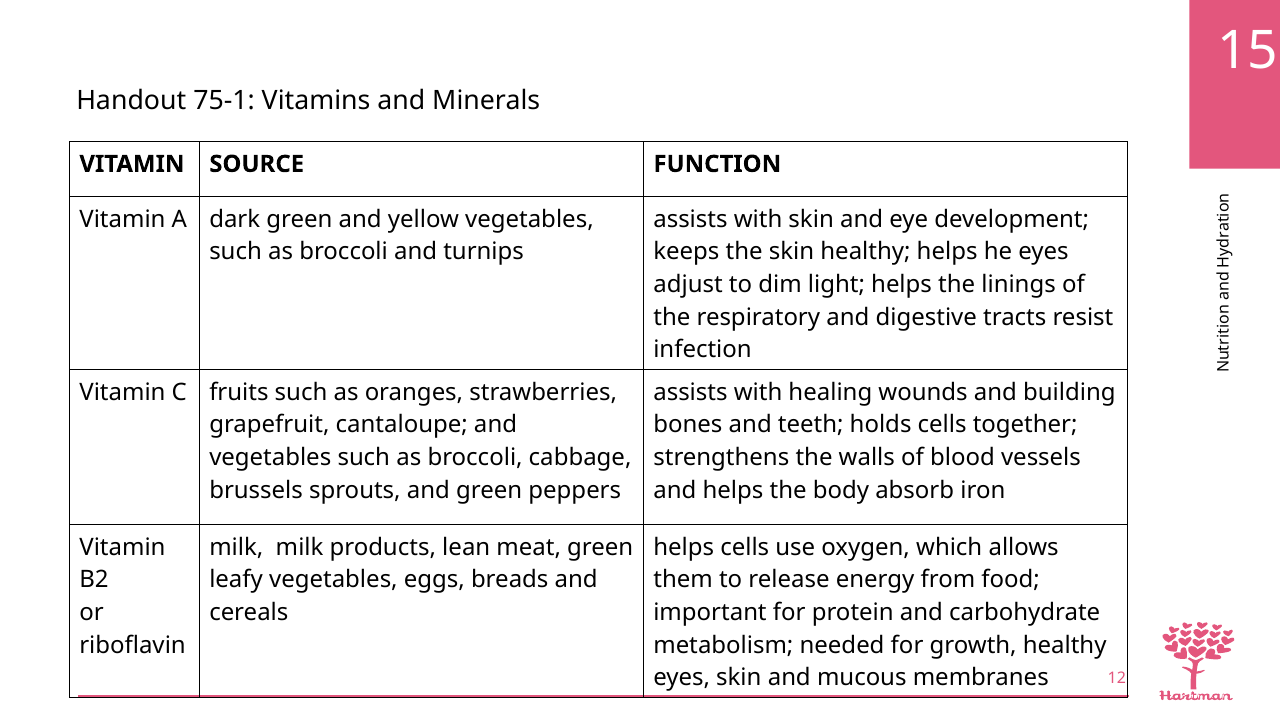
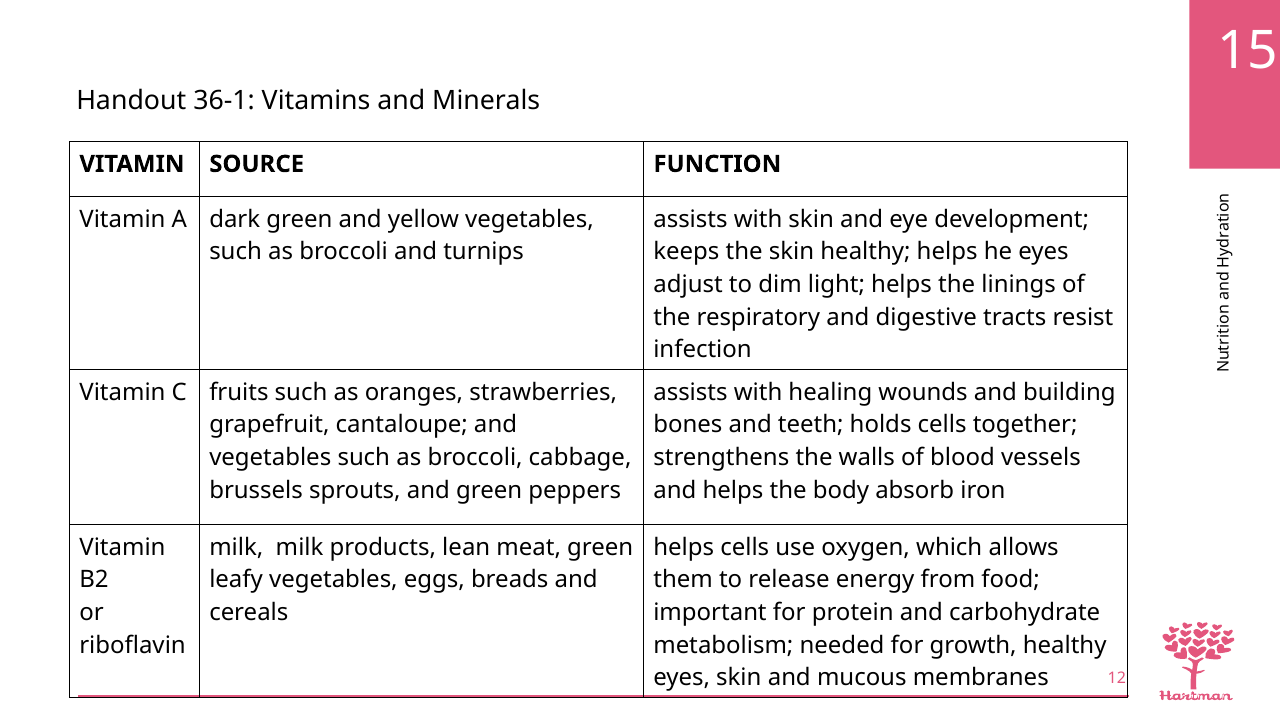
75-1: 75-1 -> 36-1
